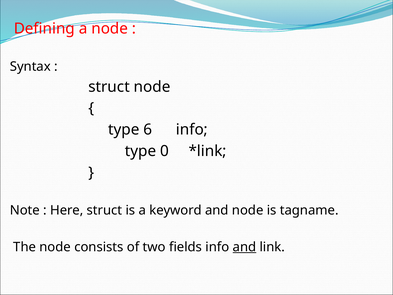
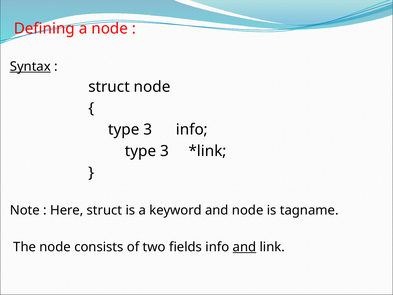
Syntax underline: none -> present
6 at (148, 129): 6 -> 3
0 at (164, 151): 0 -> 3
